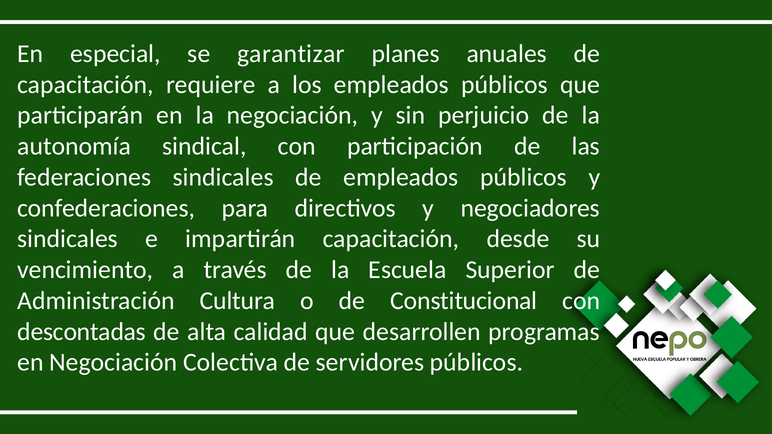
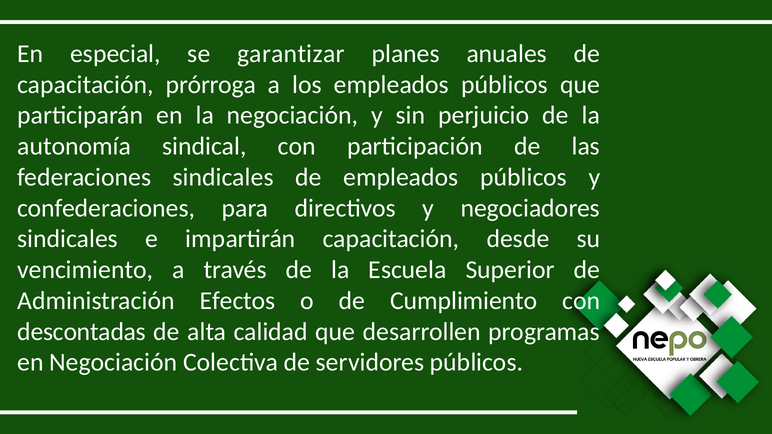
requiere: requiere -> prórroga
Cultura: Cultura -> Efectos
Constitucional: Constitucional -> Cumplimiento
